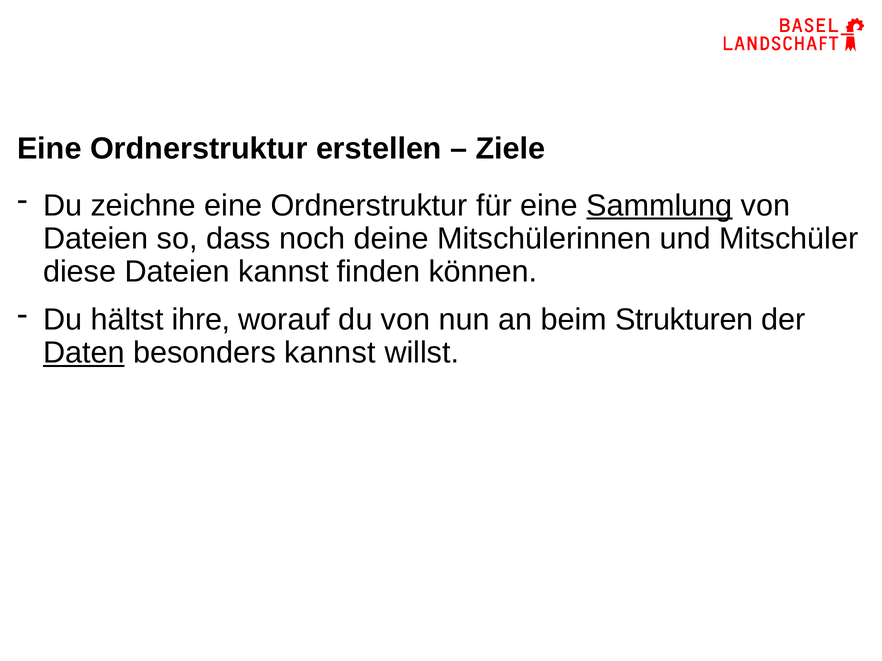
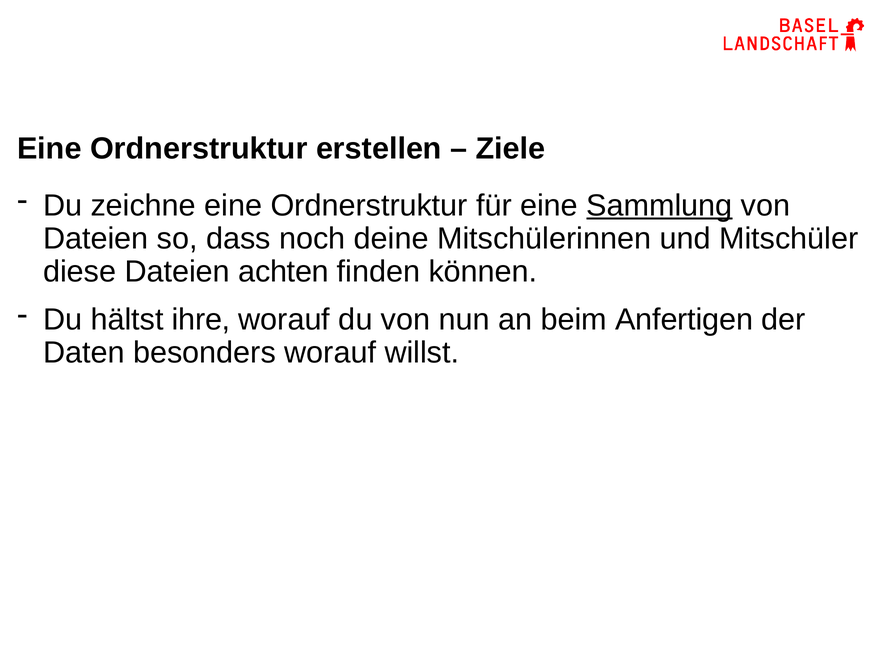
Dateien kannst: kannst -> achten
Strukturen: Strukturen -> Anfertigen
Daten underline: present -> none
besonders kannst: kannst -> worauf
